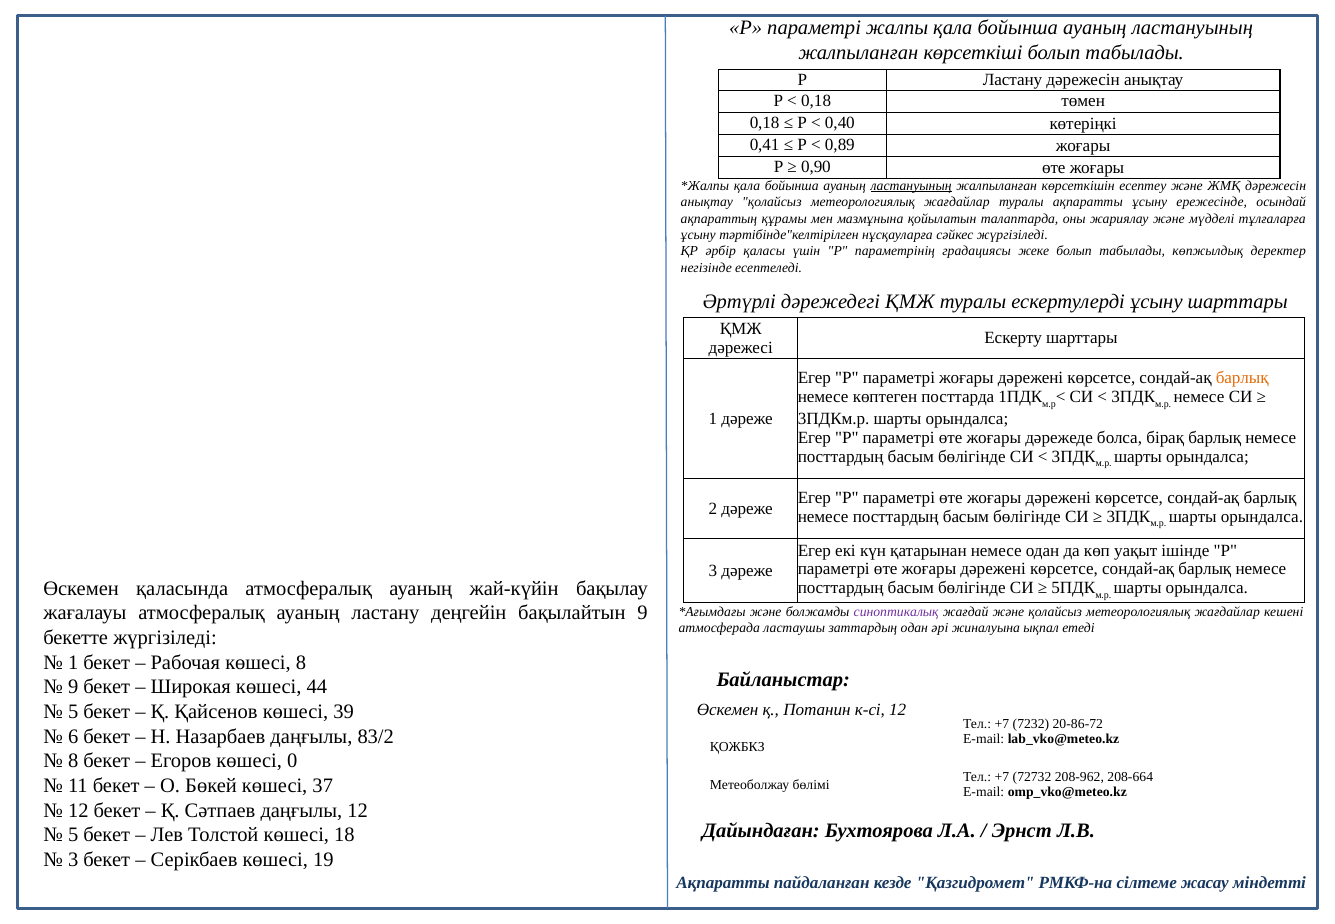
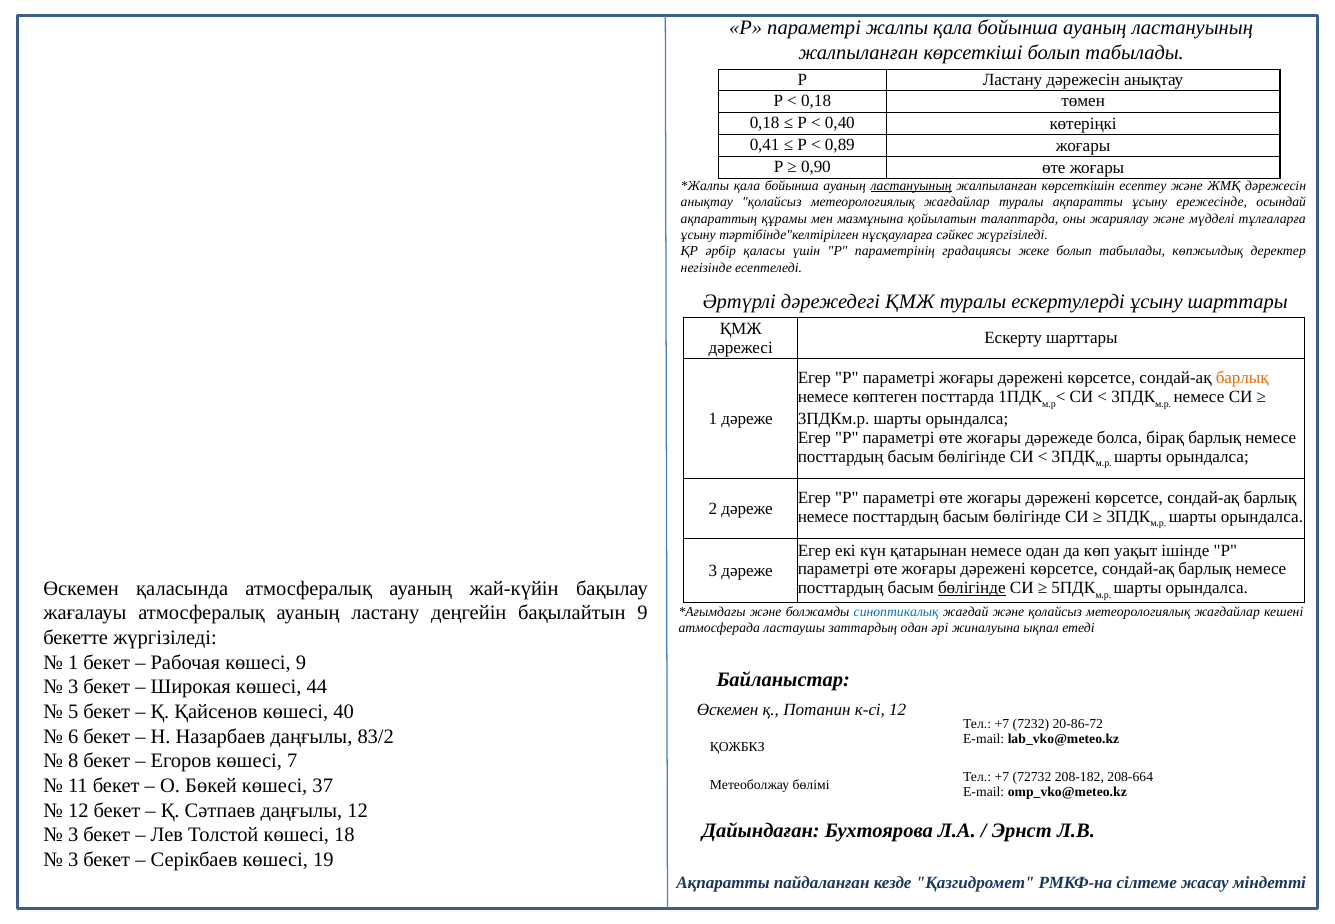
бөлігінде at (972, 588) underline: none -> present
синоптикалық colour: purple -> blue
көшесі 8: 8 -> 9
9 at (73, 687): 9 -> 3
39: 39 -> 40
0: 0 -> 7
208-962: 208-962 -> 208-182
5 at (73, 835): 5 -> 3
